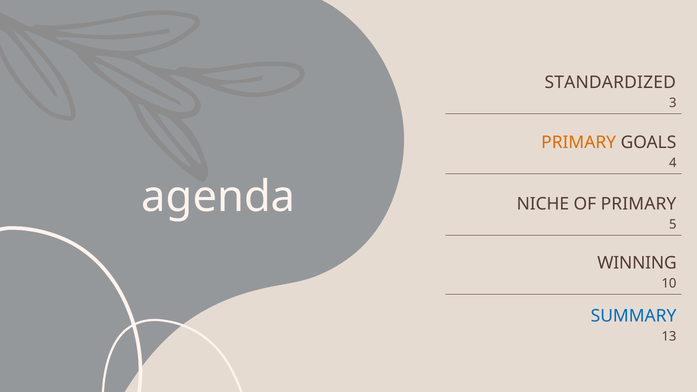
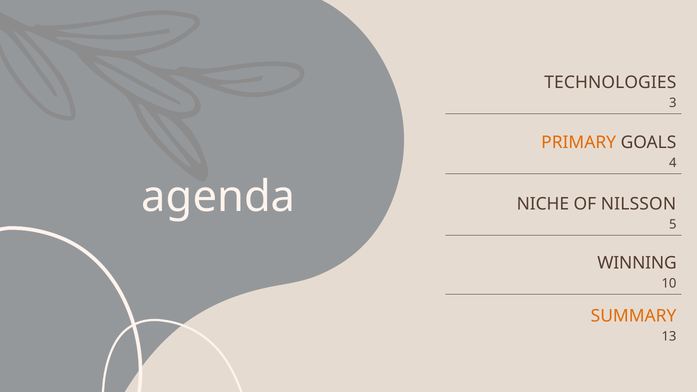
STANDARDIZED: STANDARDIZED -> TECHNOLOGIES
OF PRIMARY: PRIMARY -> NILSSON
SUMMARY colour: blue -> orange
